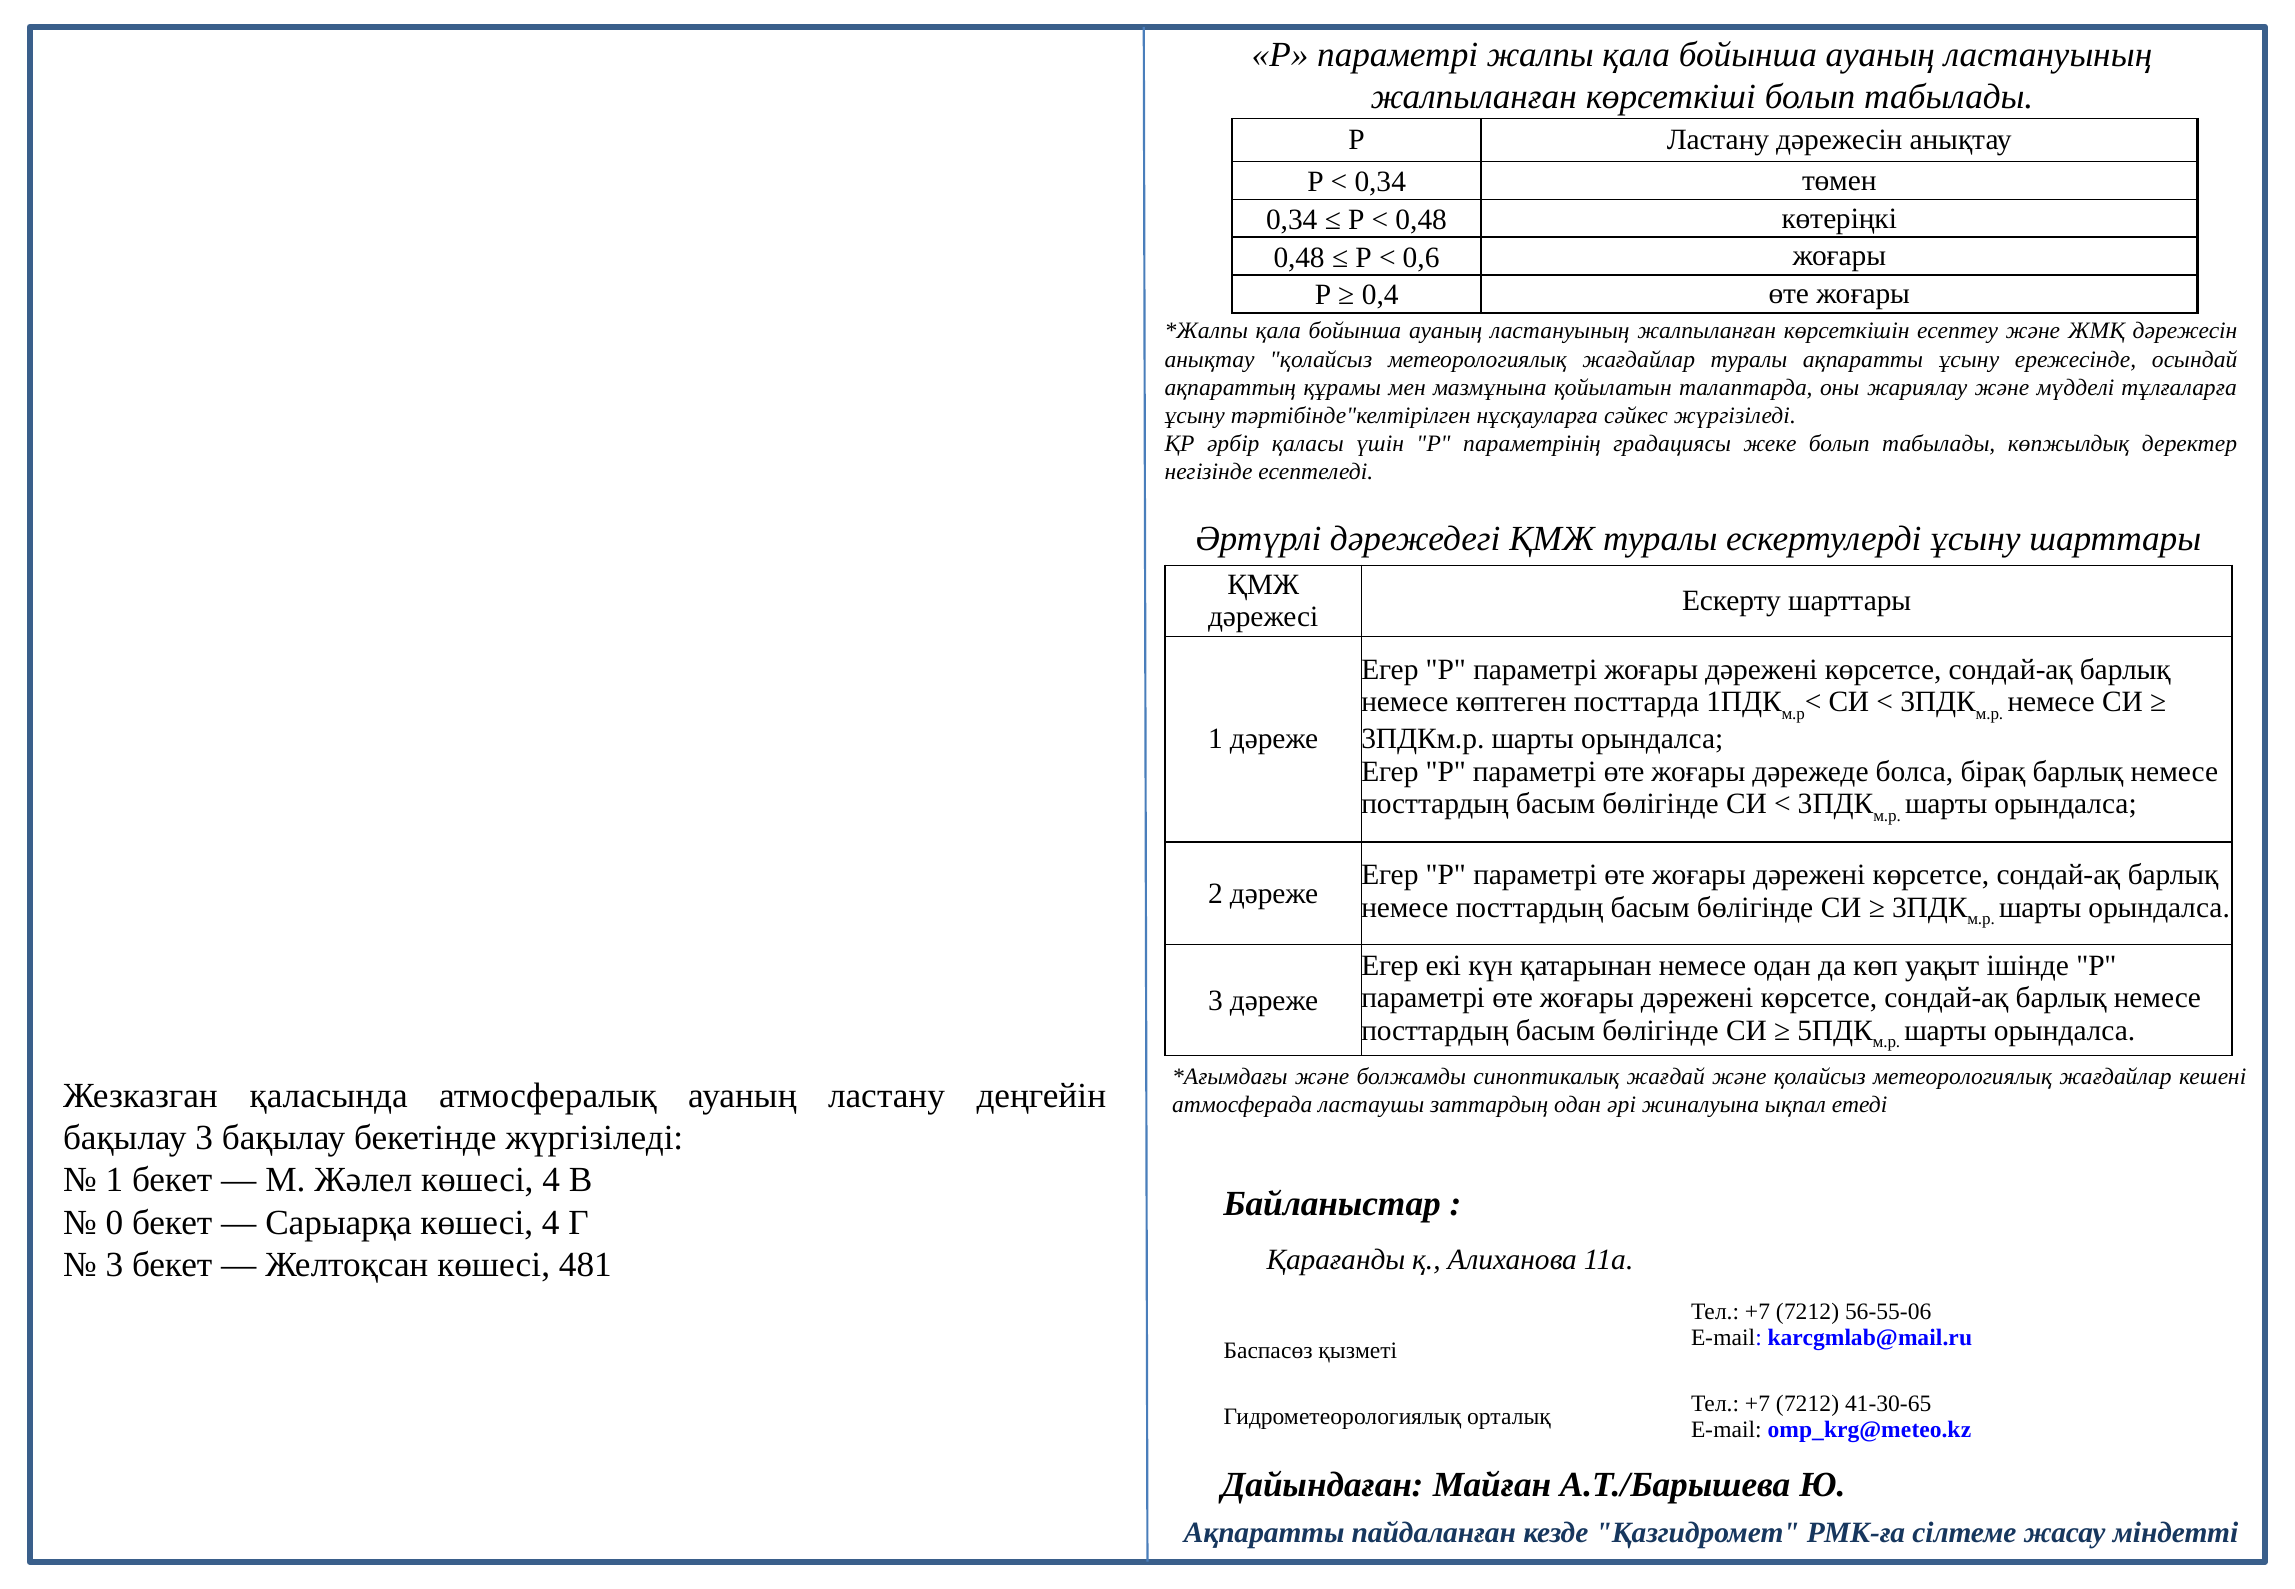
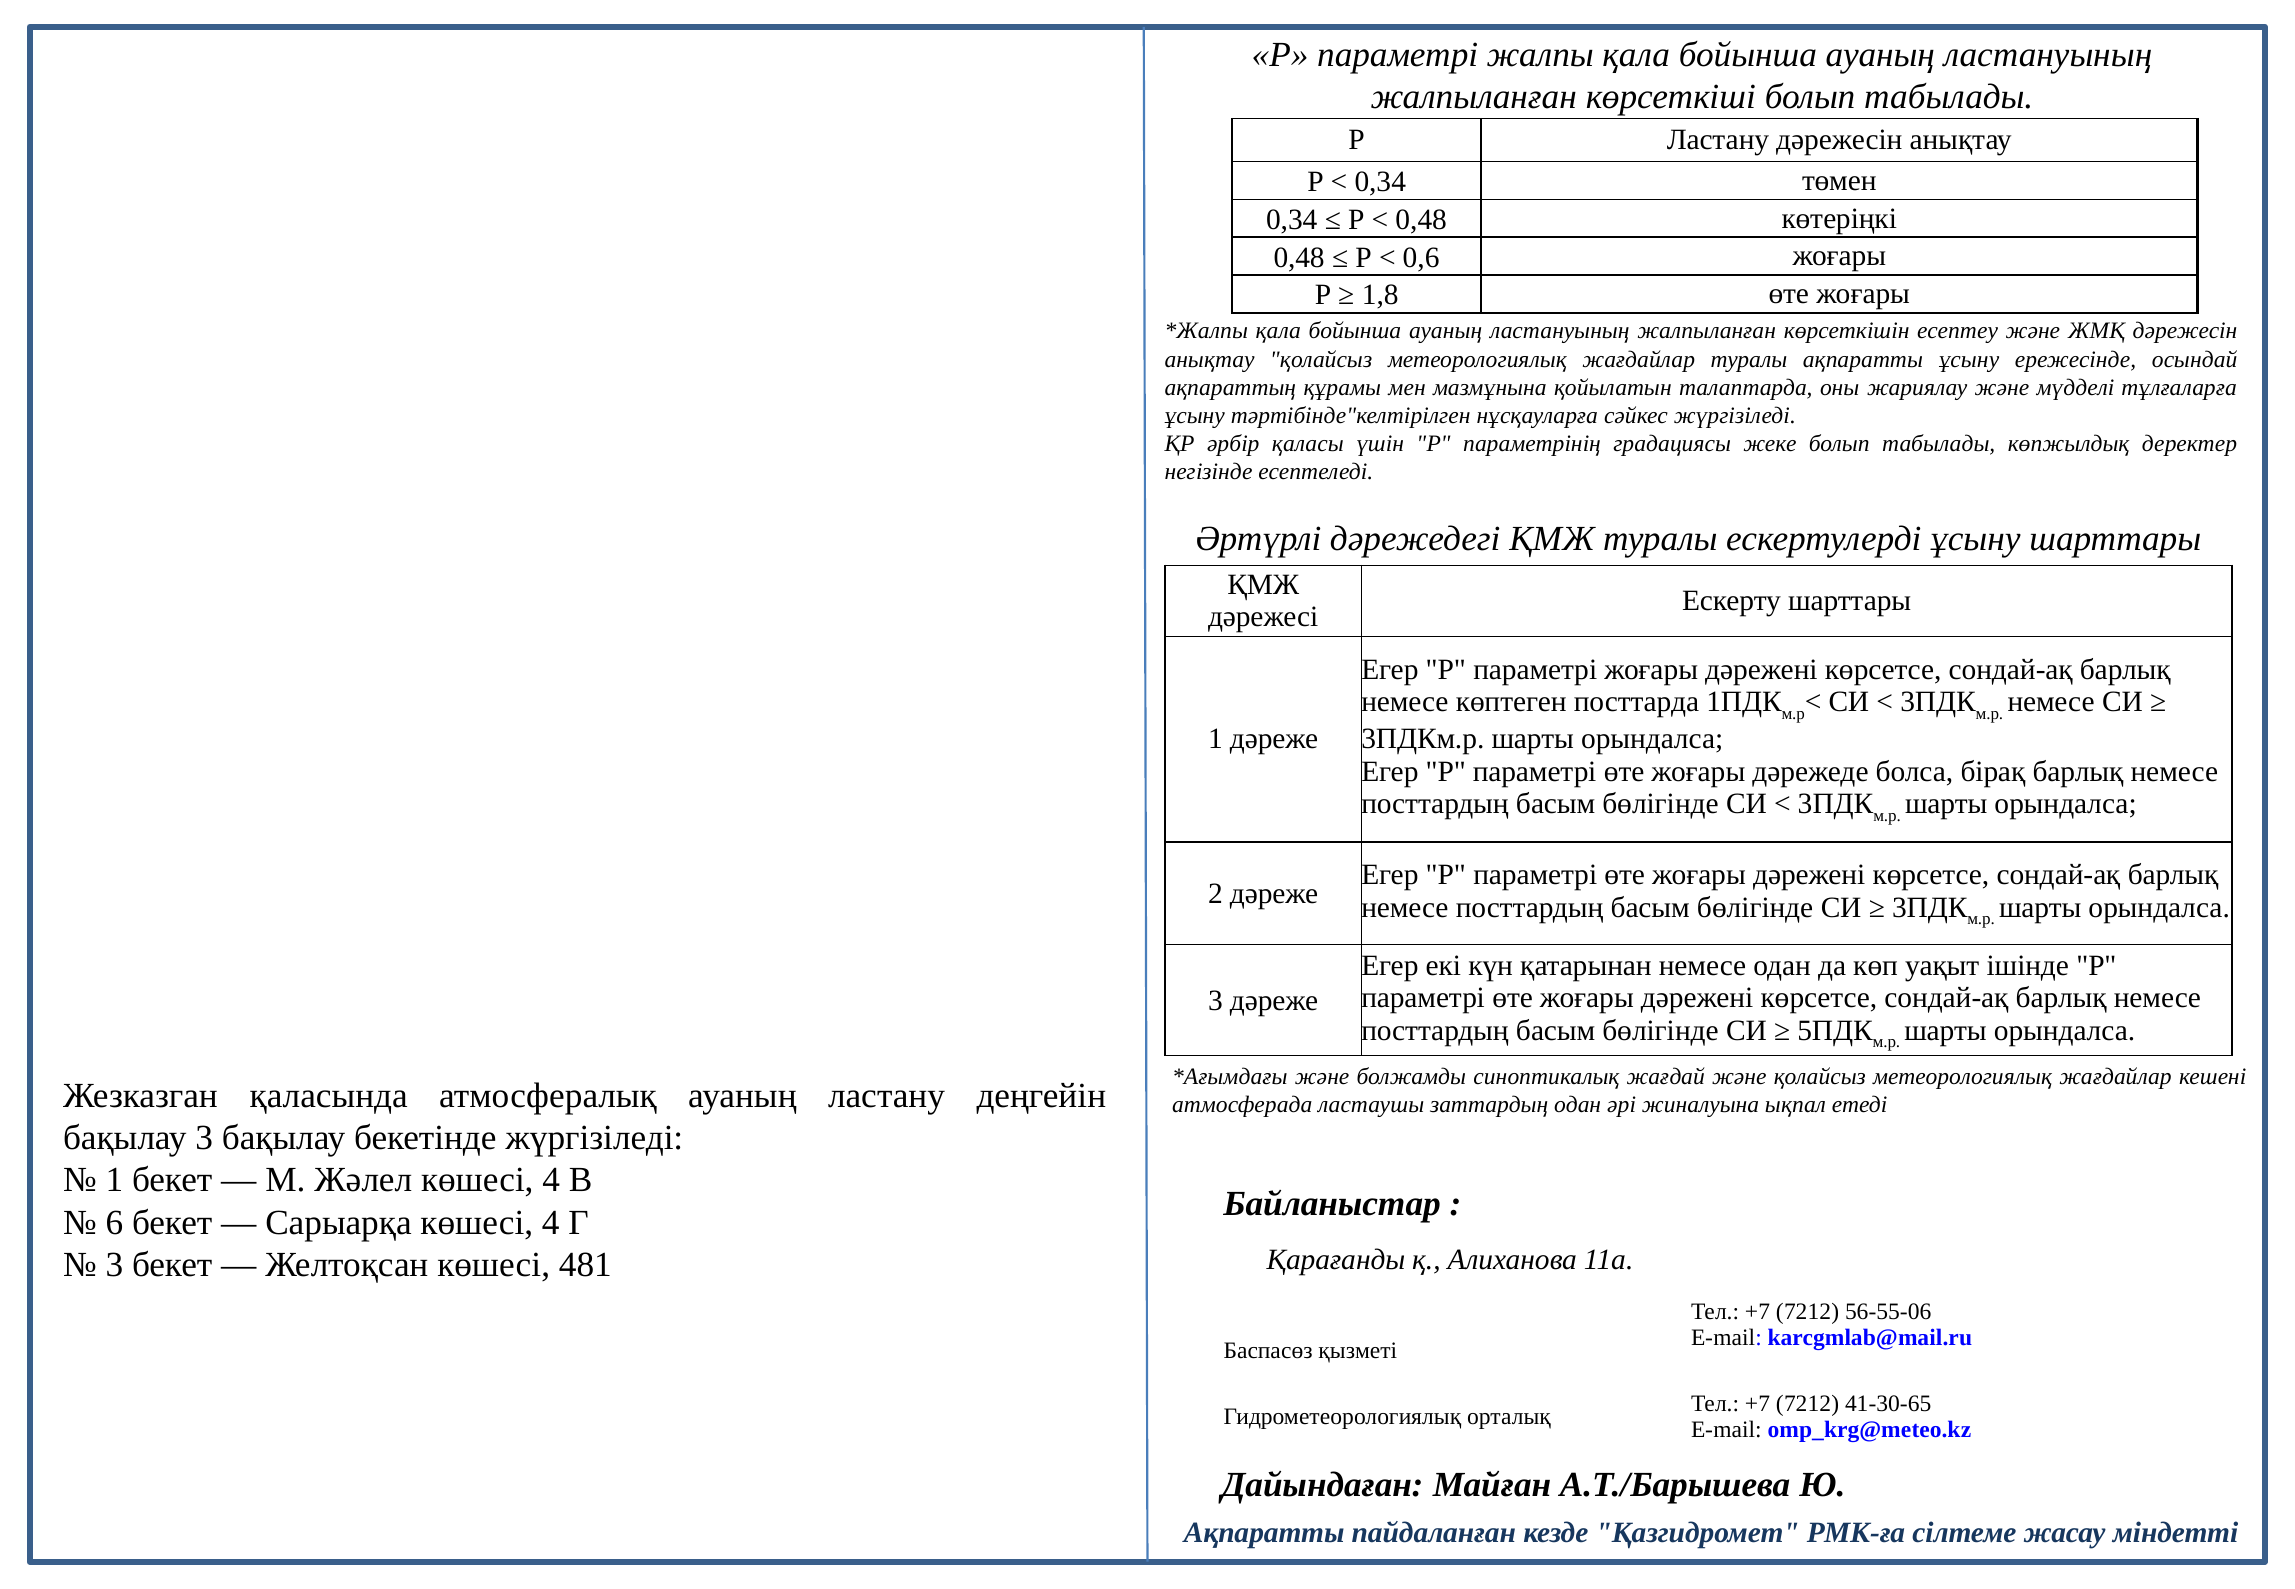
0,4: 0,4 -> 1,8
0: 0 -> 6
